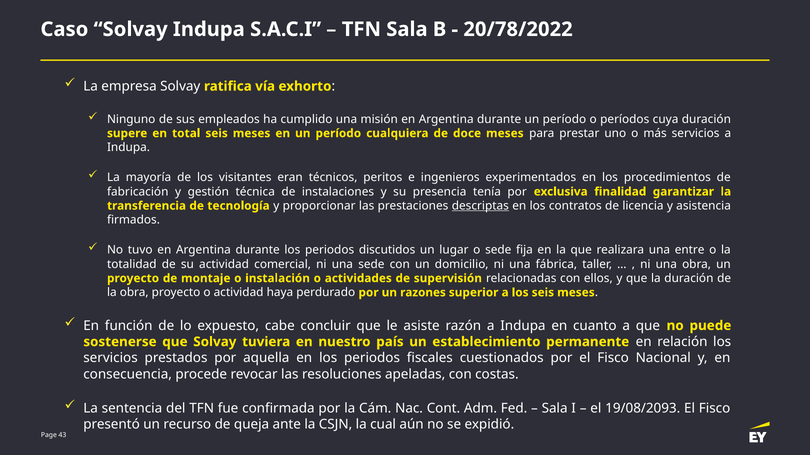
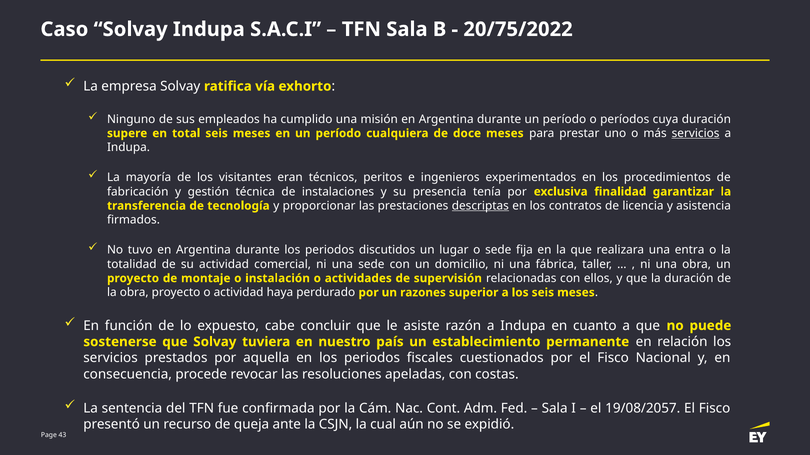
20/78/2022: 20/78/2022 -> 20/75/2022
servicios at (696, 133) underline: none -> present
entre: entre -> entra
19/08/2093: 19/08/2093 -> 19/08/2057
